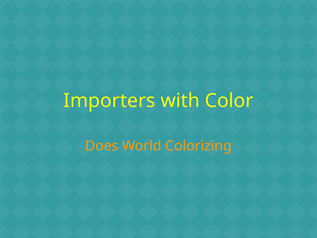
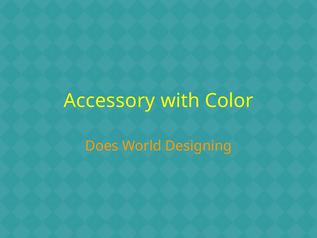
Importers: Importers -> Accessory
Colorizing: Colorizing -> Designing
